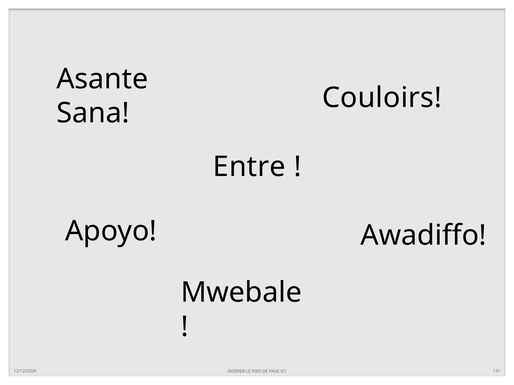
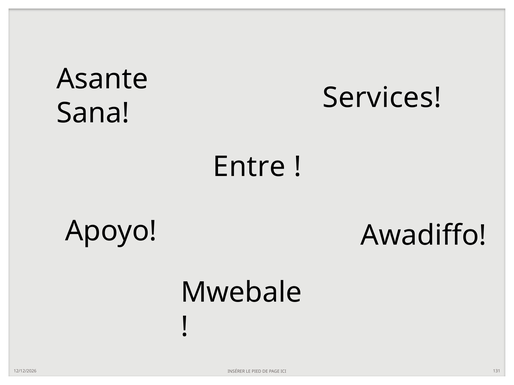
Couloirs: Couloirs -> Services
